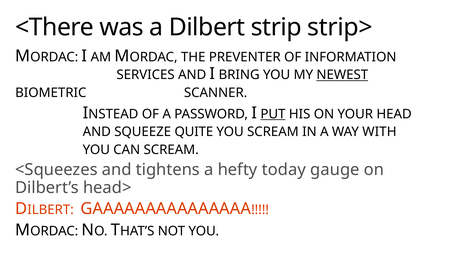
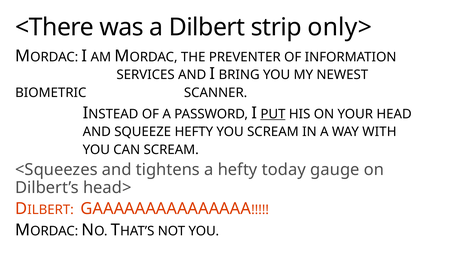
strip>: strip> -> only>
NEWEST underline: present -> none
SQUEEZE QUITE: QUITE -> HEFTY
